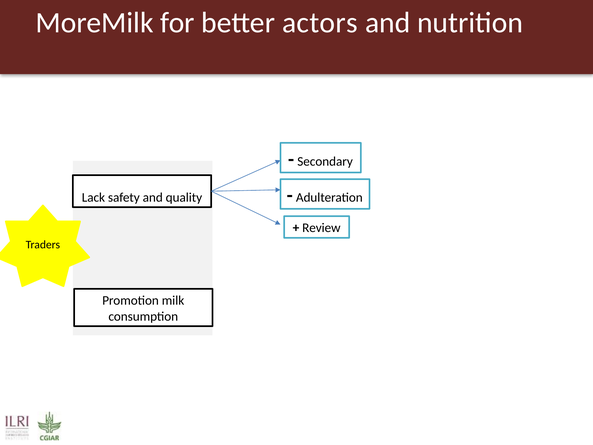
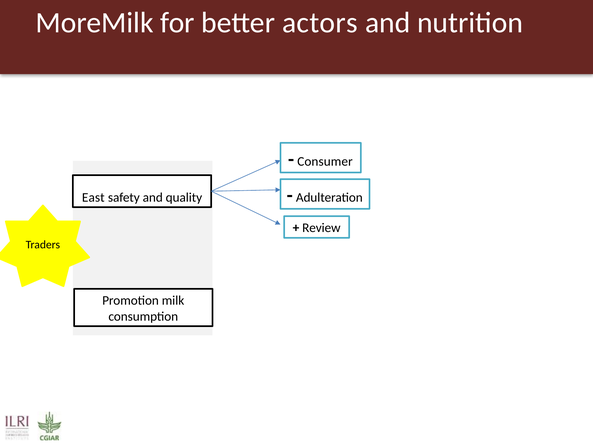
Secondary: Secondary -> Consumer
Lack: Lack -> East
